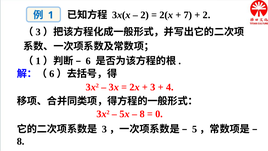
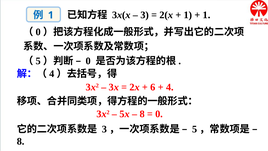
2 at (145, 15): 2 -> 3
7 at (188, 15): 7 -> 1
2 at (207, 15): 2 -> 1
3 at (38, 32): 3 -> 0
1 at (38, 61): 1 -> 5
6 at (88, 61): 6 -> 0
6 at (52, 74): 6 -> 4
3 at (153, 87): 3 -> 6
